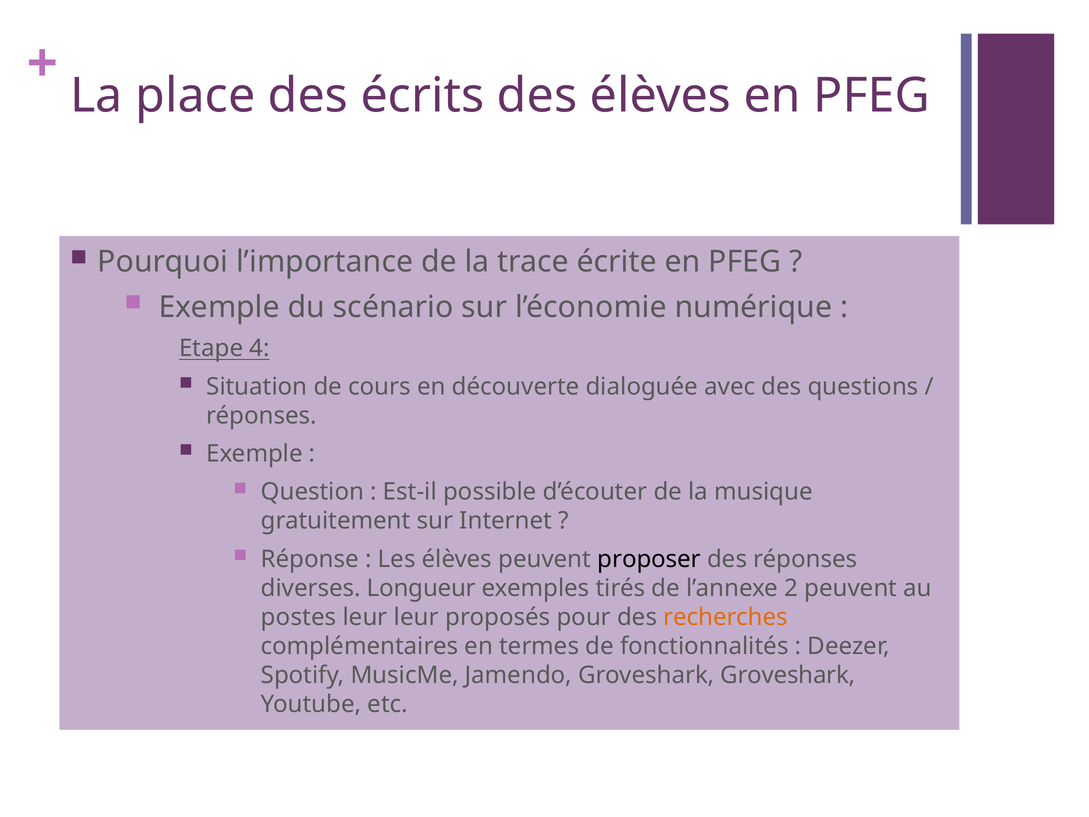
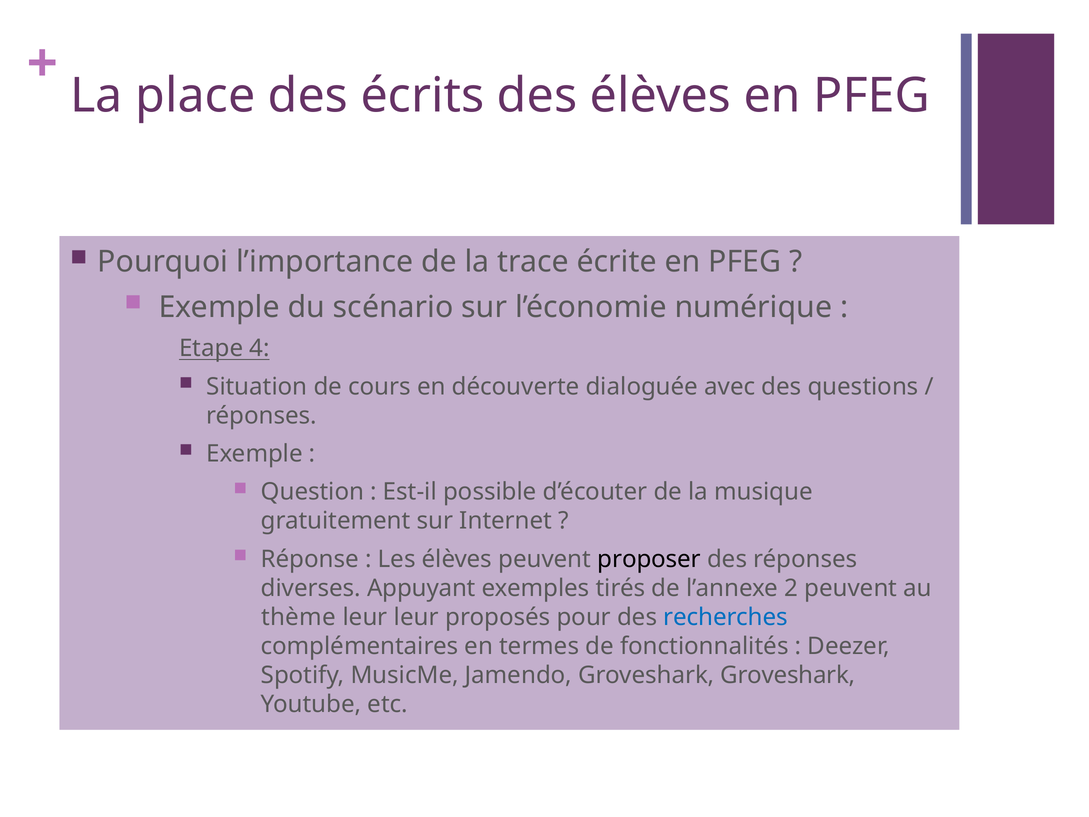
Longueur: Longueur -> Appuyant
postes: postes -> thème
recherches colour: orange -> blue
